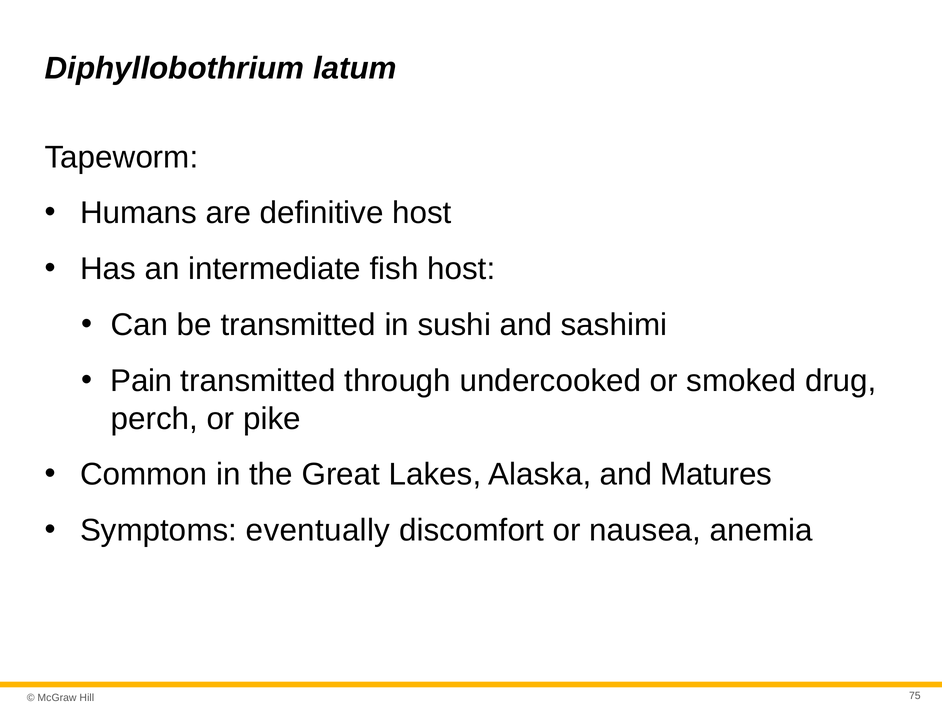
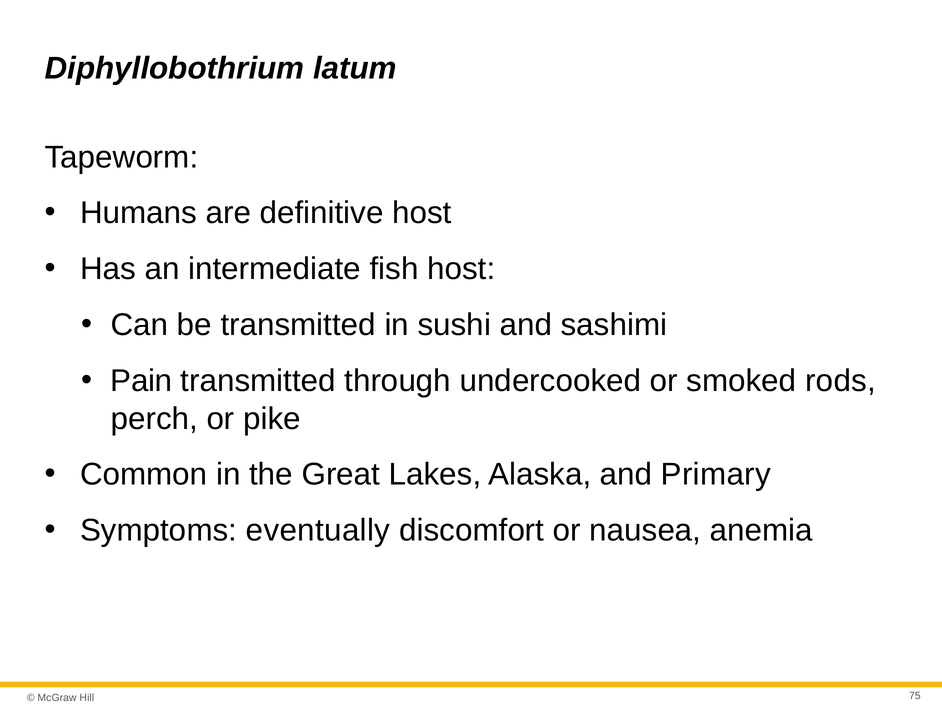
drug: drug -> rods
Matures: Matures -> Primary
